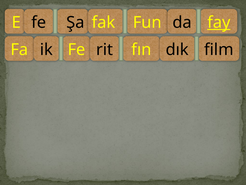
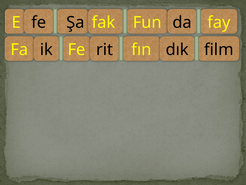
fay underline: present -> none
